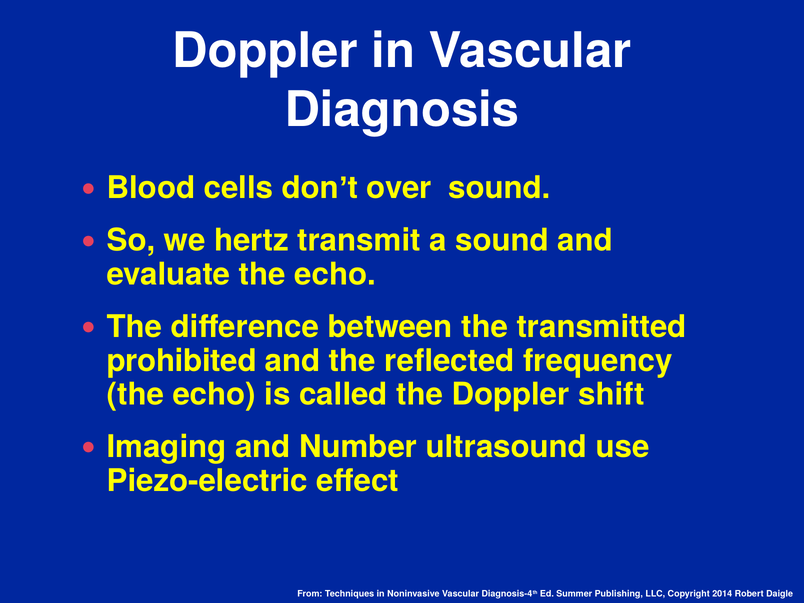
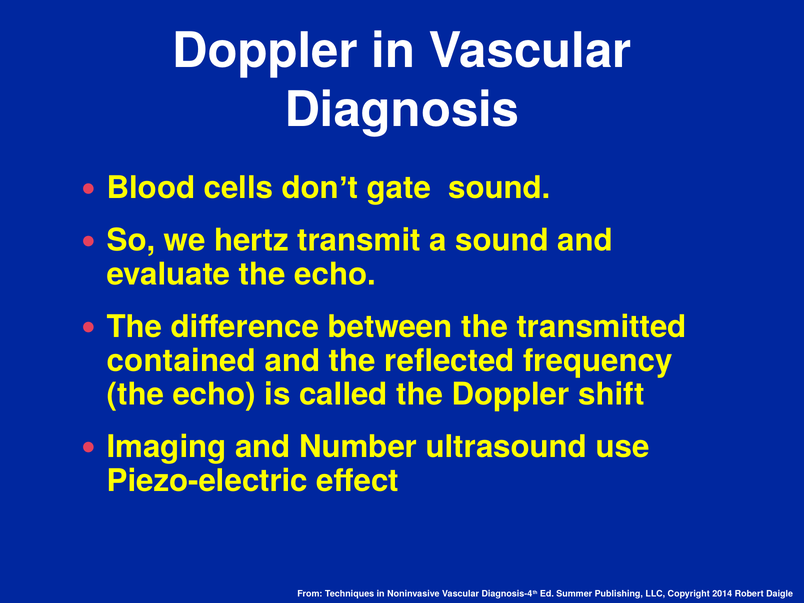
over: over -> gate
prohibited: prohibited -> contained
